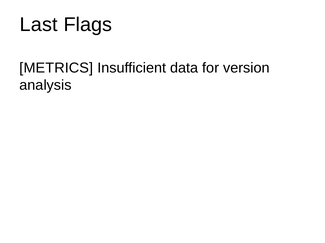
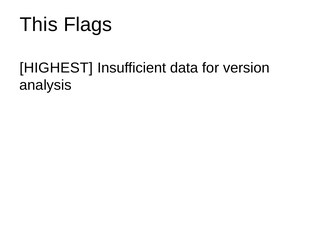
Last: Last -> This
METRICS: METRICS -> HIGHEST
